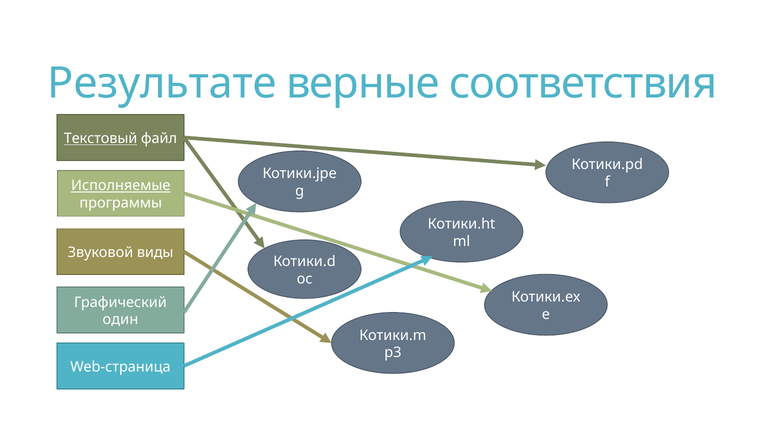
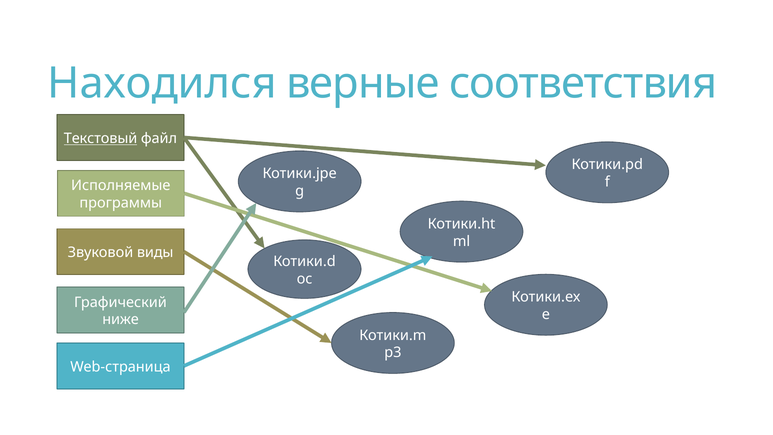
Результате: Результате -> Находился
Исполняемые underline: present -> none
один: один -> ниже
